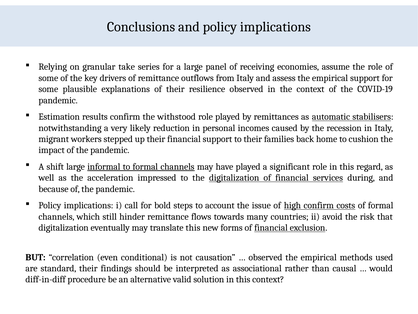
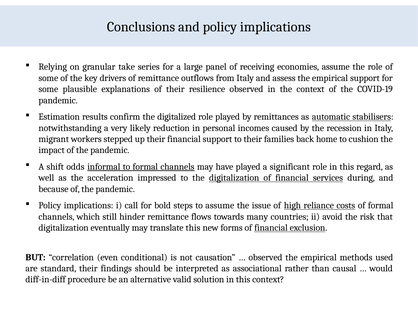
withstood: withstood -> digitalized
shift large: large -> odds
to account: account -> assume
high confirm: confirm -> reliance
